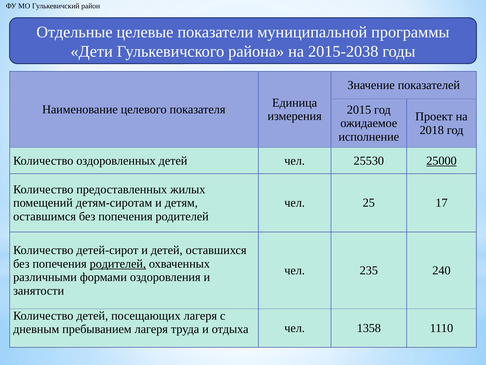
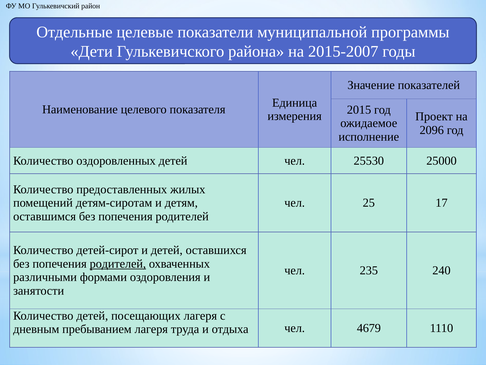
2015-2038: 2015-2038 -> 2015-2007
2018: 2018 -> 2096
25000 underline: present -> none
1358: 1358 -> 4679
